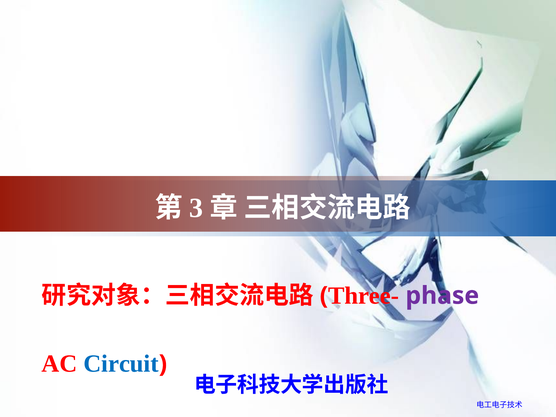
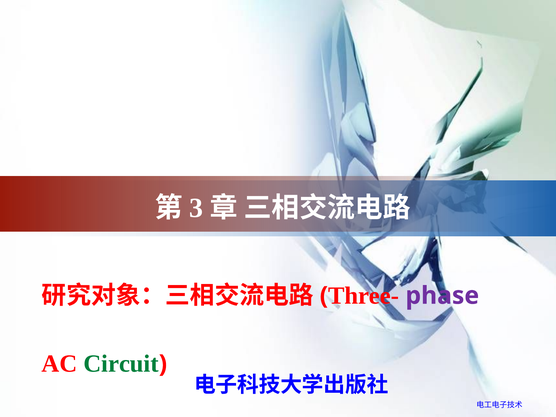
Circuit colour: blue -> green
